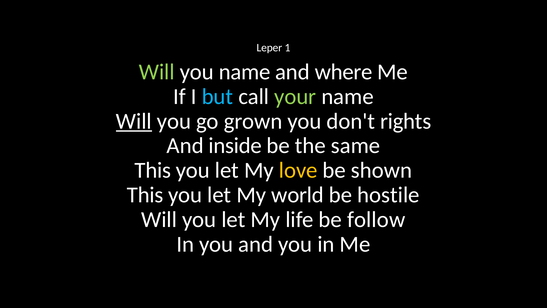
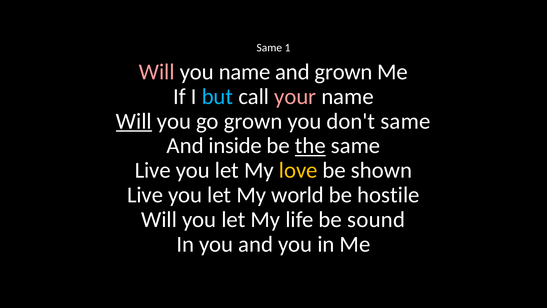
Leper at (269, 48): Leper -> Same
Will at (157, 72) colour: light green -> pink
and where: where -> grown
your colour: light green -> pink
don't rights: rights -> same
the underline: none -> present
This at (153, 170): This -> Live
This at (145, 195): This -> Live
follow: follow -> sound
